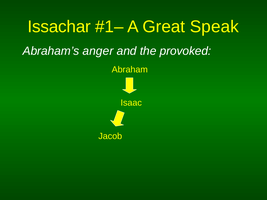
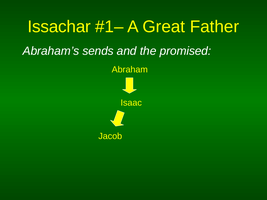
Speak: Speak -> Father
anger: anger -> sends
provoked: provoked -> promised
